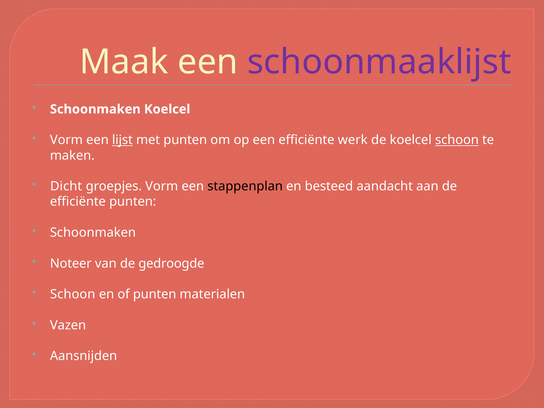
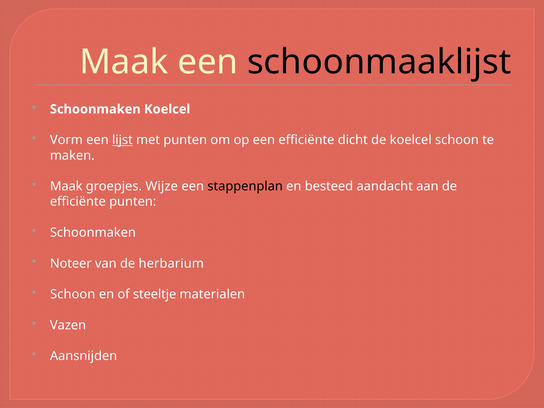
schoonmaaklijst colour: purple -> black
werk: werk -> dicht
schoon at (457, 140) underline: present -> none
Dicht at (66, 186): Dicht -> Maak
groepjes Vorm: Vorm -> Wijze
gedroogde: gedroogde -> herbarium
of punten: punten -> steeltje
